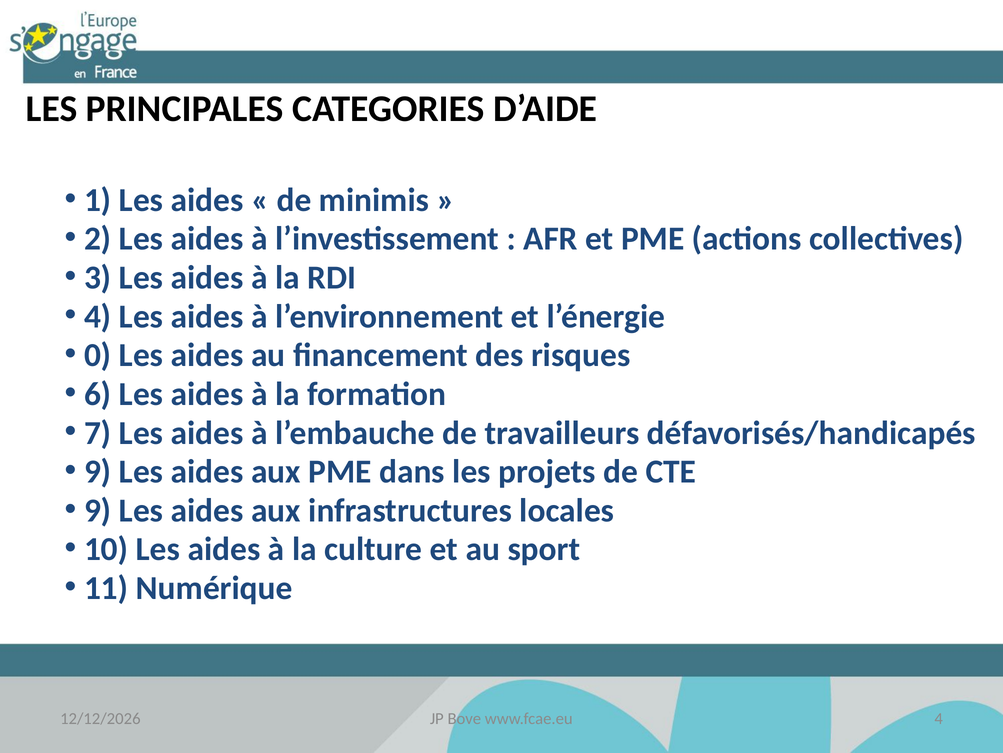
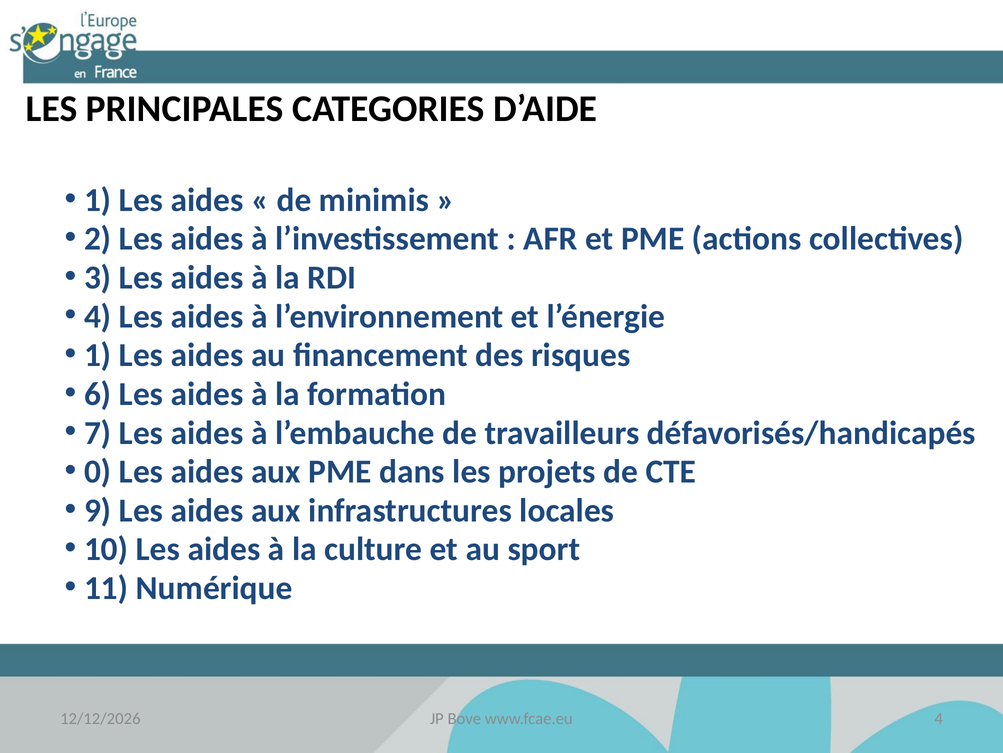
0 at (98, 355): 0 -> 1
9 at (98, 471): 9 -> 0
